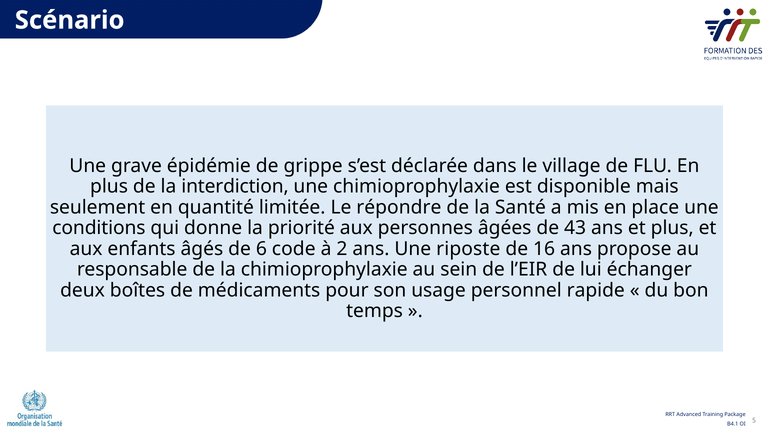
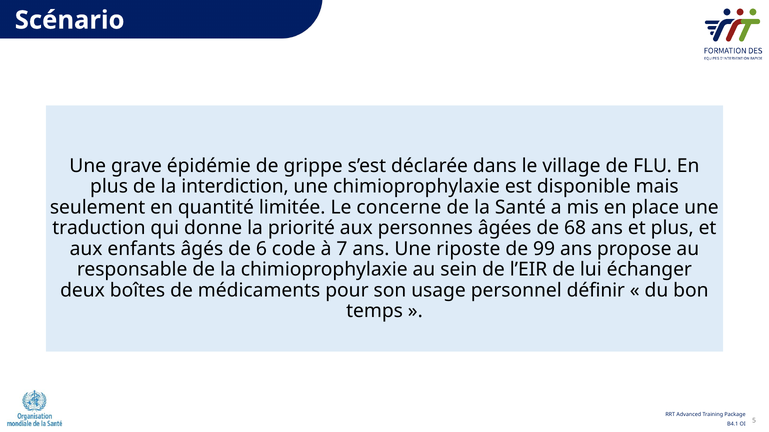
répondre: répondre -> concerne
conditions: conditions -> traduction
43: 43 -> 68
2: 2 -> 7
16: 16 -> 99
rapide: rapide -> définir
